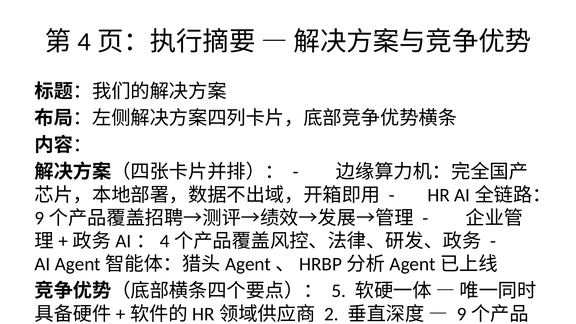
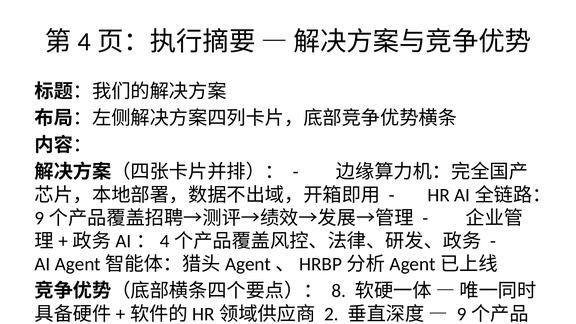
5: 5 -> 8
